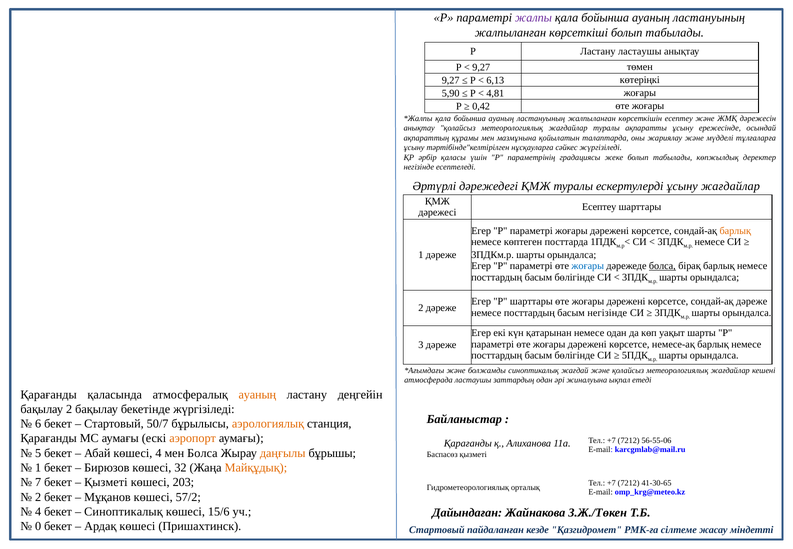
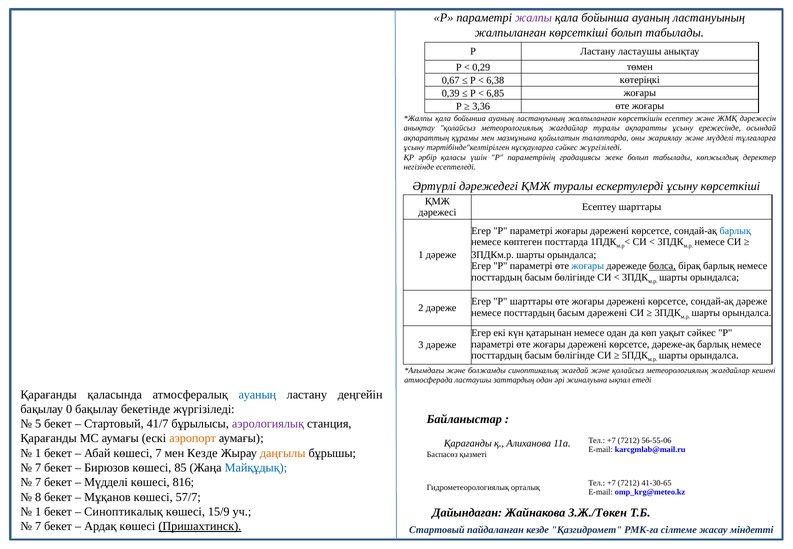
9,27 at (481, 67): 9,27 -> 0,29
9,27 at (451, 80): 9,27 -> 0,67
6,13: 6,13 -> 6,38
5,90: 5,90 -> 0,39
4,81: 4,81 -> 6,85
0,42: 0,42 -> 3,36
ұсыну жағдайлар: жағдайлар -> көрсеткіші
барлық at (735, 231) colour: orange -> blue
басым негізінде: негізінде -> дәрежені
уақыт шарты: шарты -> сәйкес
немесе-ақ: немесе-ақ -> дәреже-ақ
ауаның at (257, 395) colour: orange -> blue
бақылау 2: 2 -> 0
6: 6 -> 5
50/7: 50/7 -> 41/7
аэрологиялық colour: orange -> purple
5 at (38, 453): 5 -> 1
көшесі 4: 4 -> 7
мен Болса: Болса -> Кезде
1 at (38, 468): 1 -> 7
32: 32 -> 85
Майқұдық colour: orange -> blue
Қызметі at (106, 482): Қызметі -> Мүдделі
203: 203 -> 816
2 at (38, 497): 2 -> 8
57/2: 57/2 -> 57/7
4 at (38, 512): 4 -> 1
15/6: 15/6 -> 15/9
0 at (38, 526): 0 -> 7
Пришахтинск underline: none -> present
